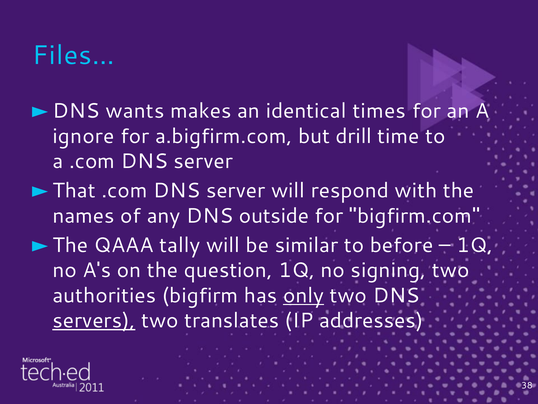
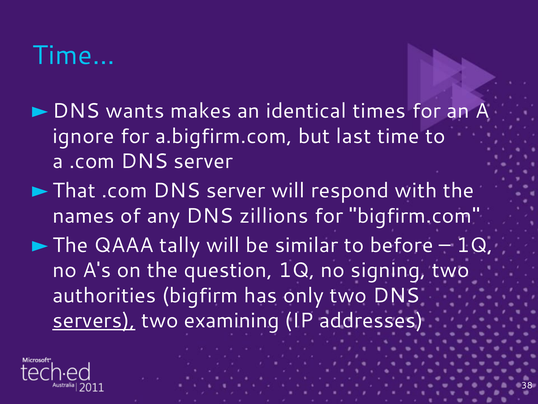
Files…: Files… -> Time…
drill: drill -> last
outside: outside -> zillions
only underline: present -> none
translates: translates -> examining
